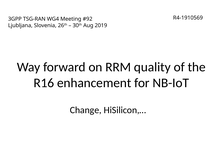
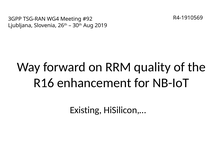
Change: Change -> Existing
